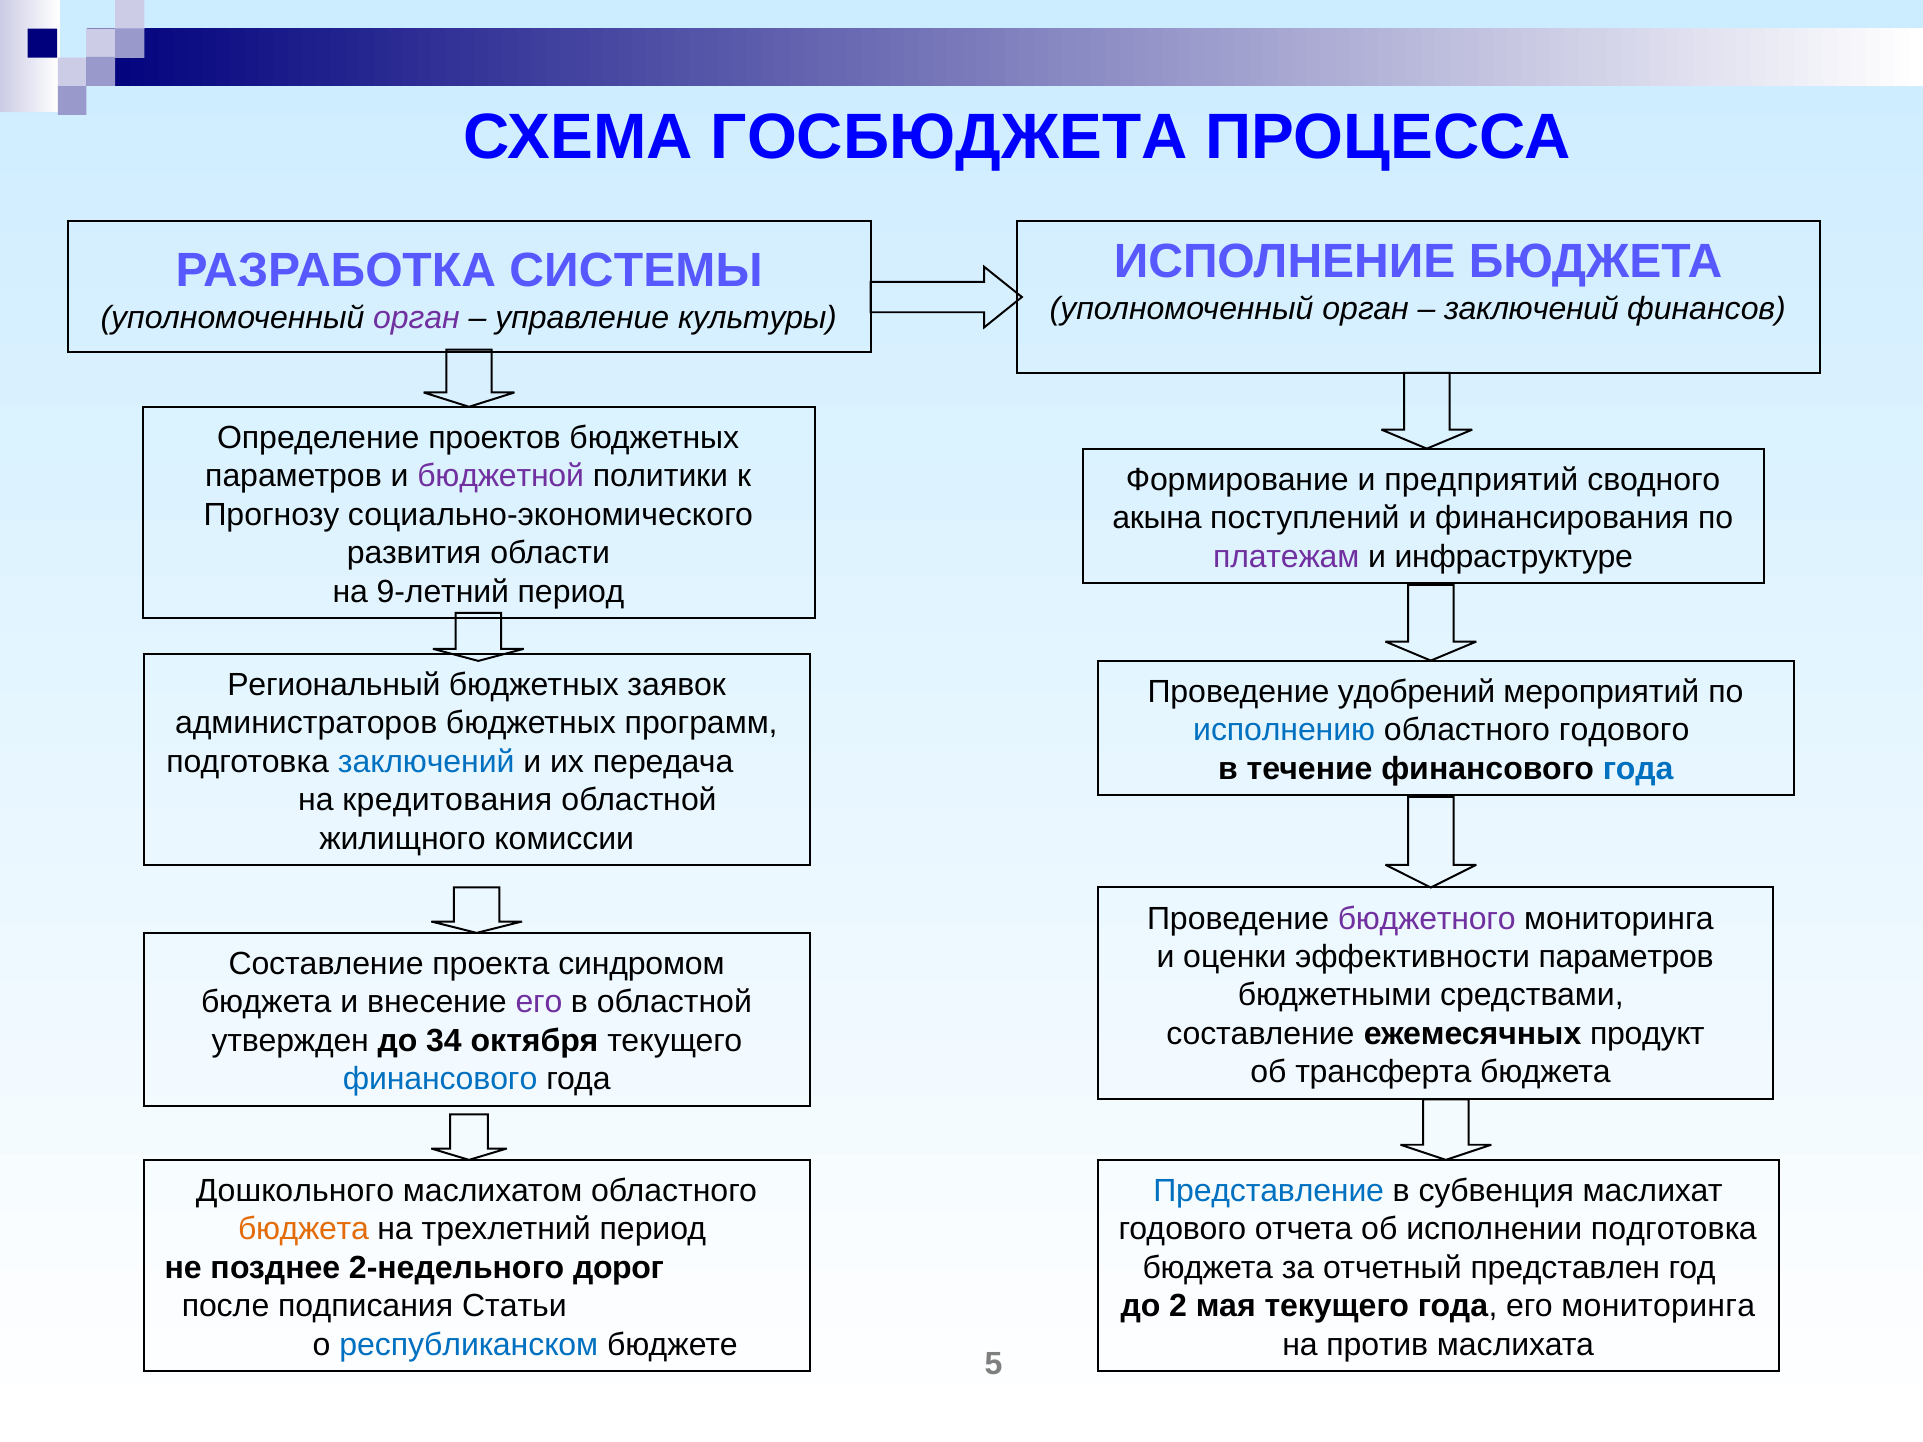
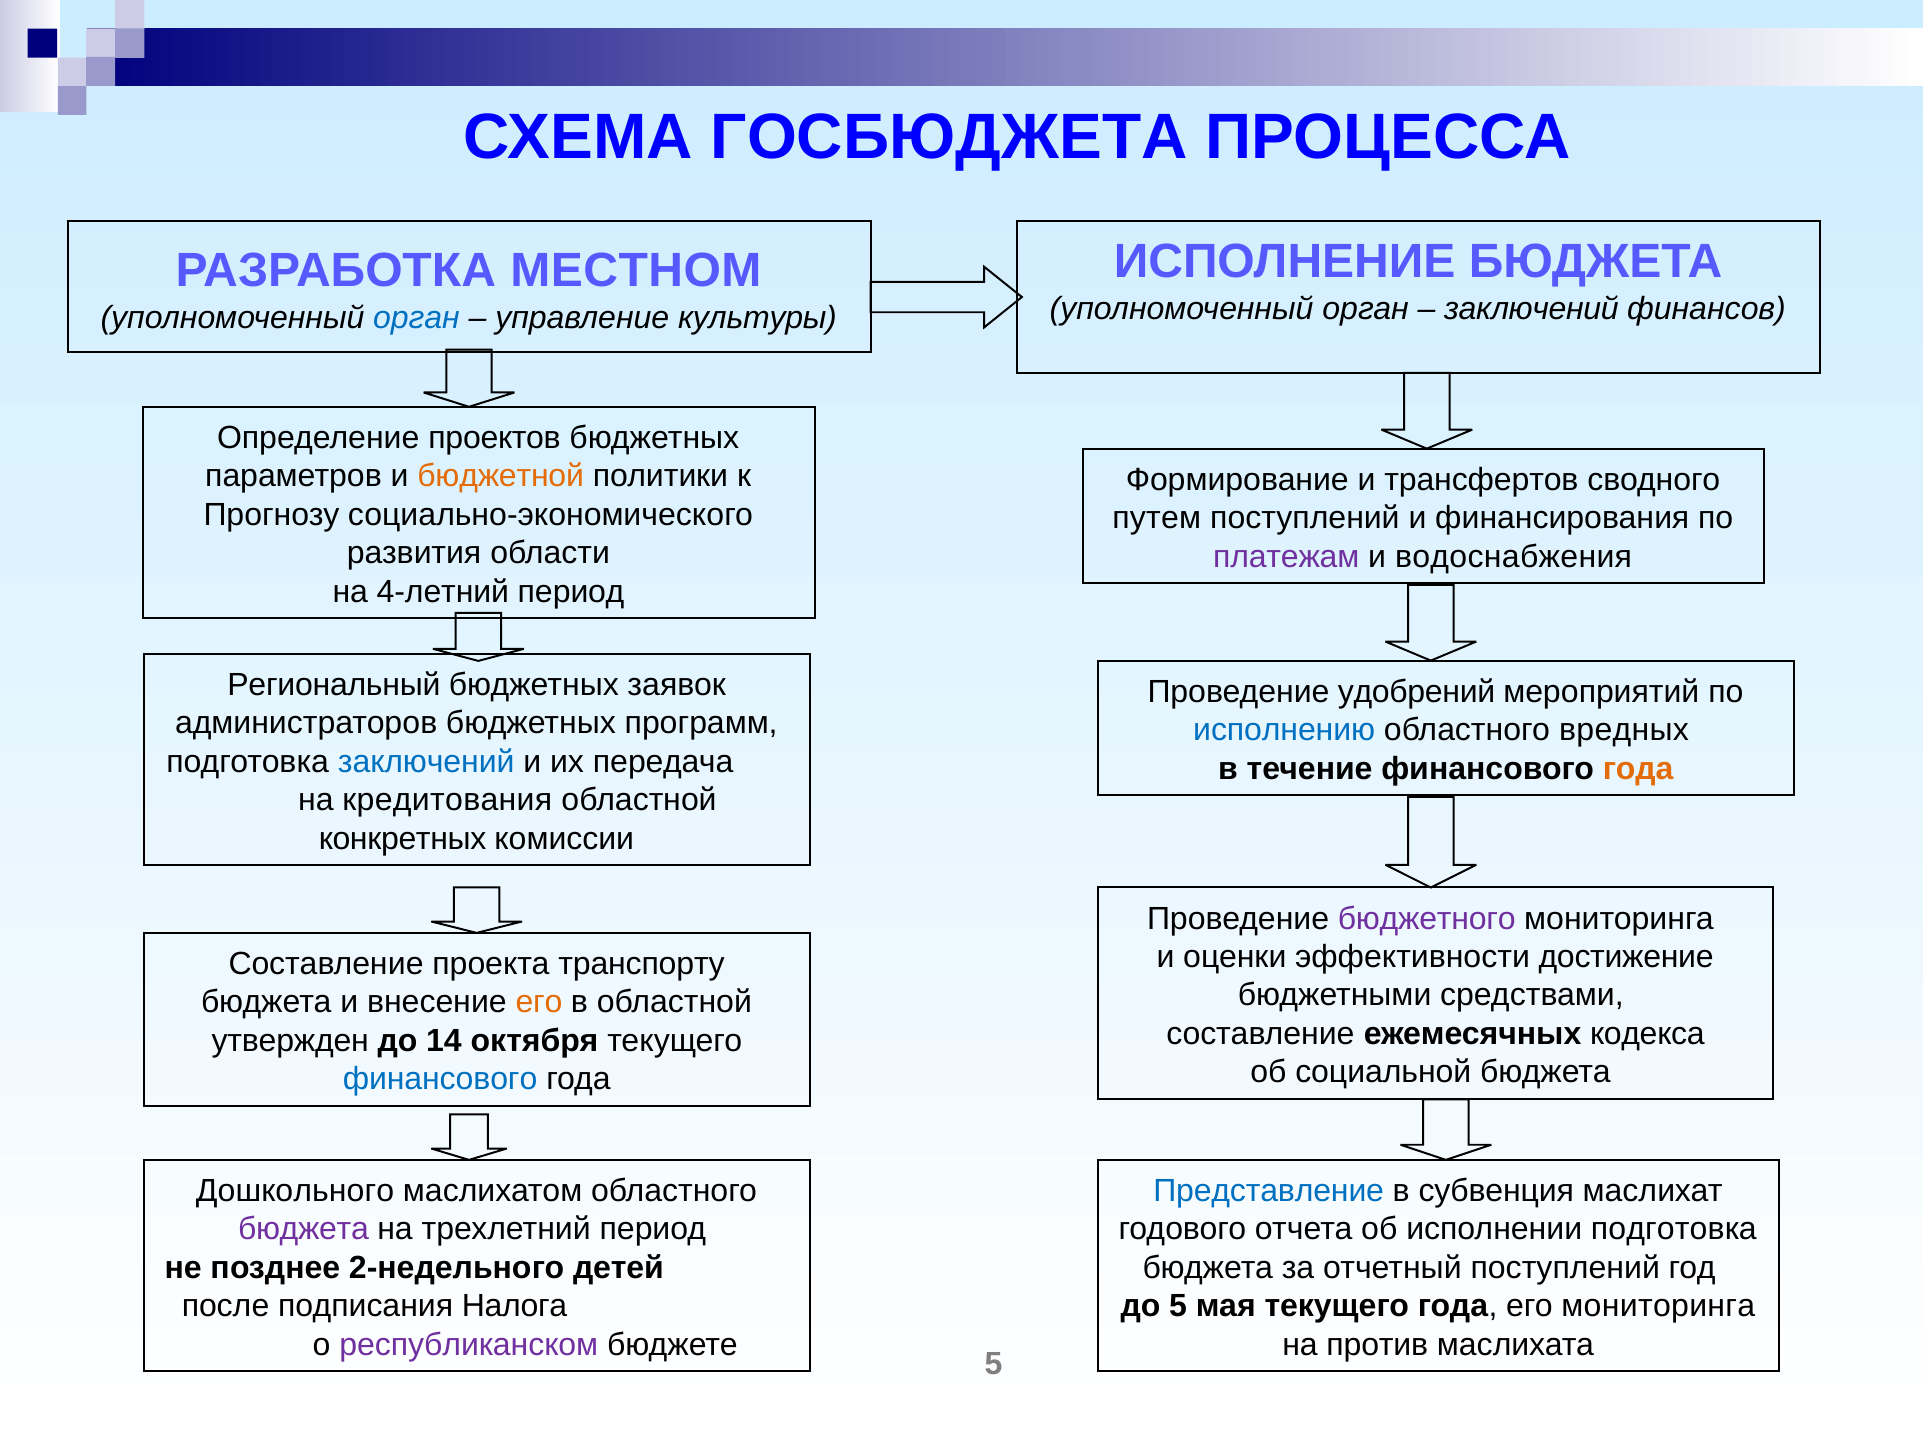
СИСТЕМЫ: СИСТЕМЫ -> МЕСТНОМ
орган at (416, 318) colour: purple -> blue
бюджетной colour: purple -> orange
предприятий: предприятий -> трансфертов
акына: акына -> путем
инфраструктуре: инфраструктуре -> водоснабжения
9-летний: 9-летний -> 4-летний
областного годового: годового -> вредных
года at (1638, 769) colour: blue -> orange
жилищного: жилищного -> конкретных
эффективности параметров: параметров -> достижение
синдромом: синдромом -> транспорту
его at (539, 1003) colour: purple -> orange
продукт: продукт -> кодекса
34: 34 -> 14
трансферта: трансферта -> социальной
бюджета at (303, 1230) colour: orange -> purple
дорог: дорог -> детей
отчетный представлен: представлен -> поступлений
Статьи: Статьи -> Налога
до 2: 2 -> 5
республиканском colour: blue -> purple
